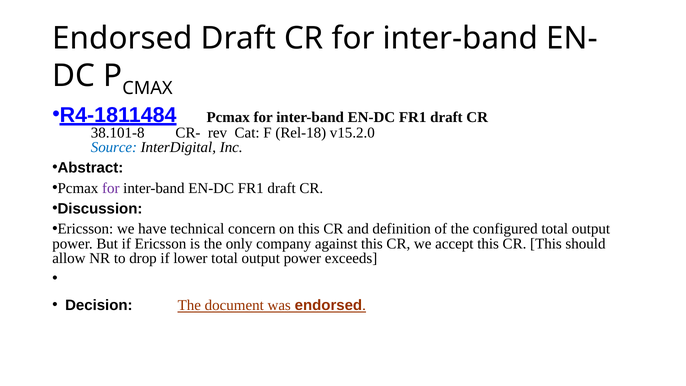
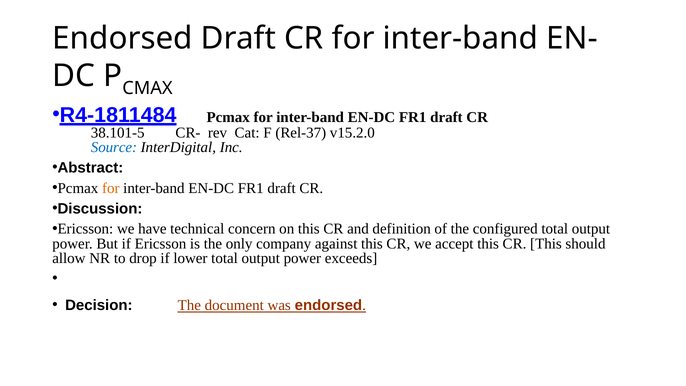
38.101-8: 38.101-8 -> 38.101-5
Rel-18: Rel-18 -> Rel-37
for at (111, 188) colour: purple -> orange
